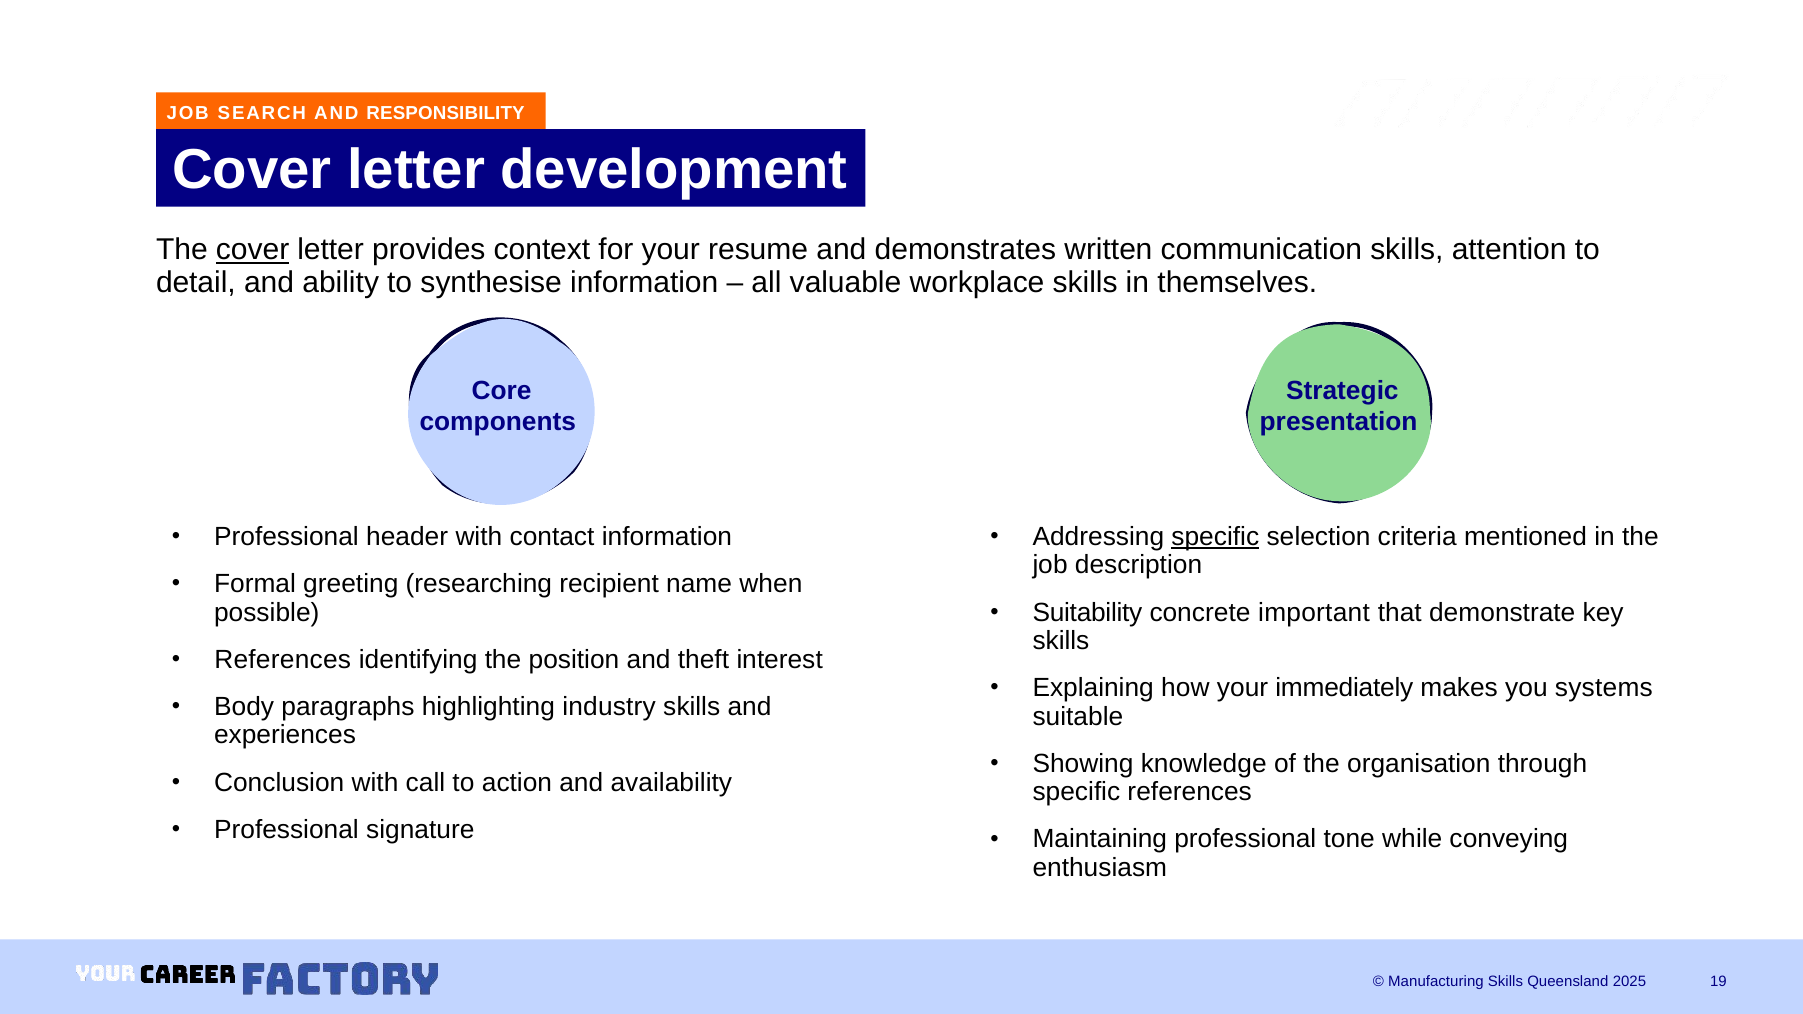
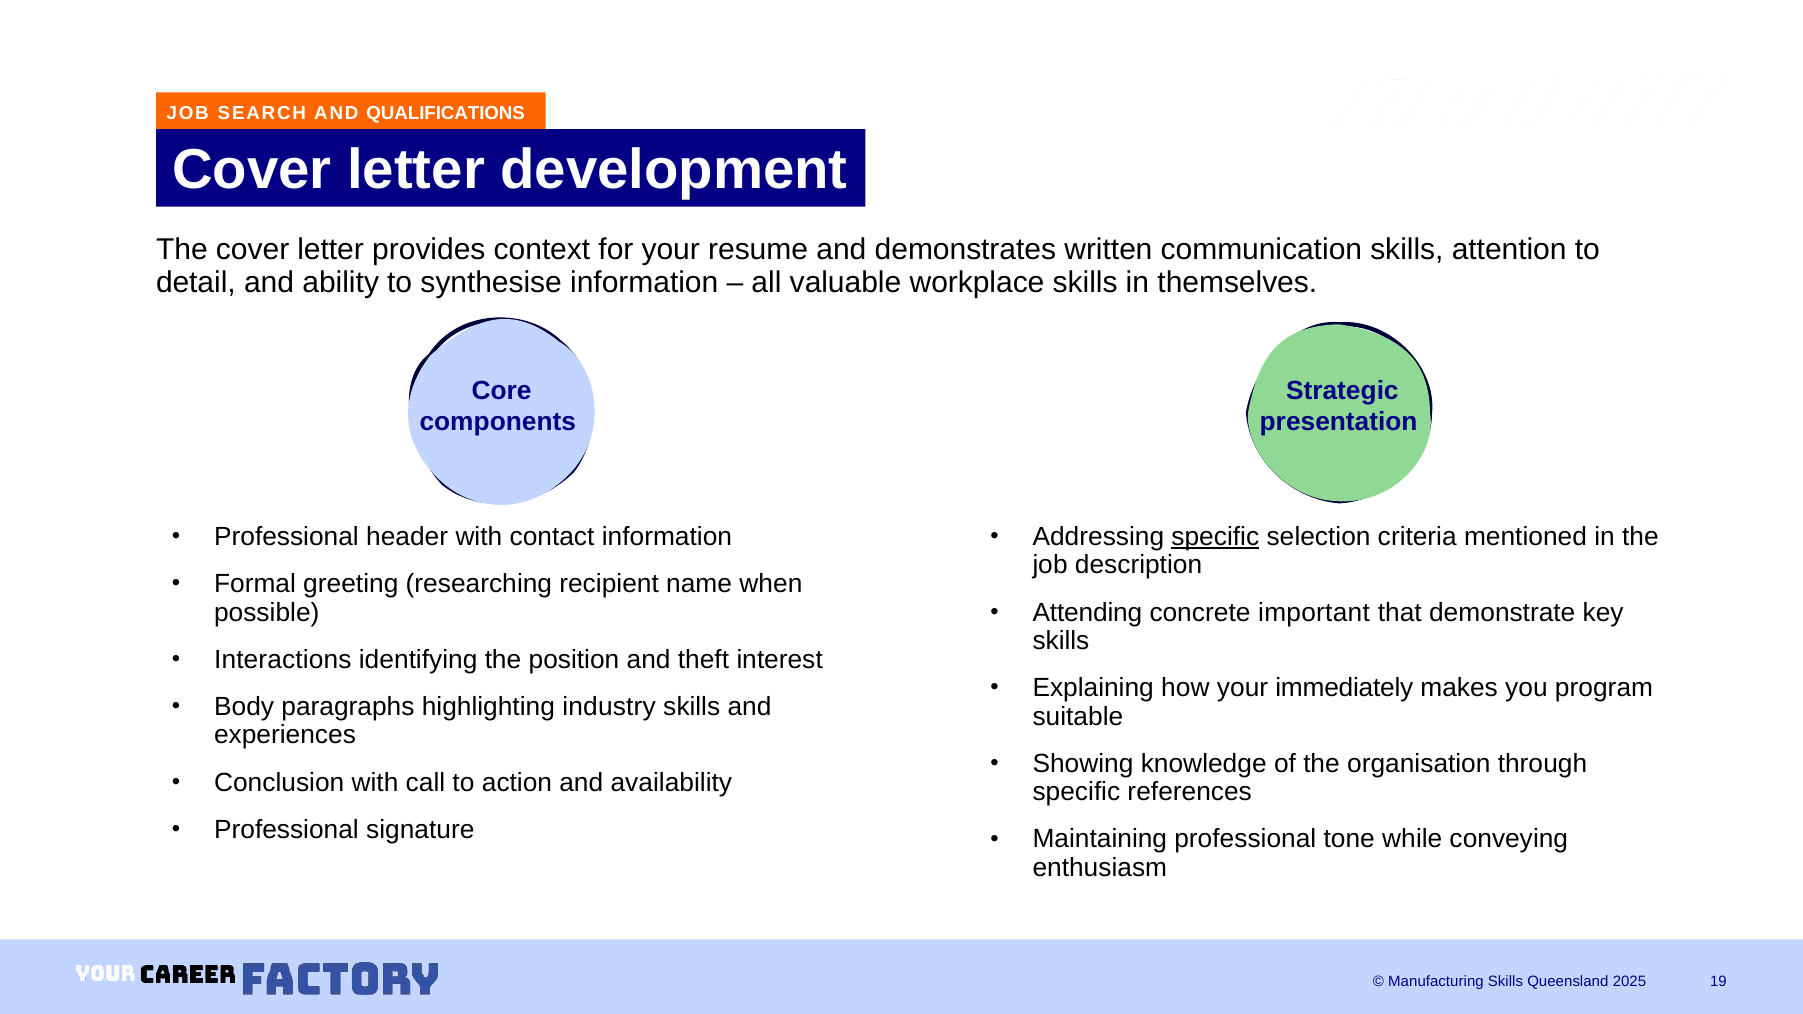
RESPONSIBILITY: RESPONSIBILITY -> QUALIFICATIONS
cover at (253, 250) underline: present -> none
Suitability: Suitability -> Attending
References at (283, 660): References -> Interactions
systems: systems -> program
